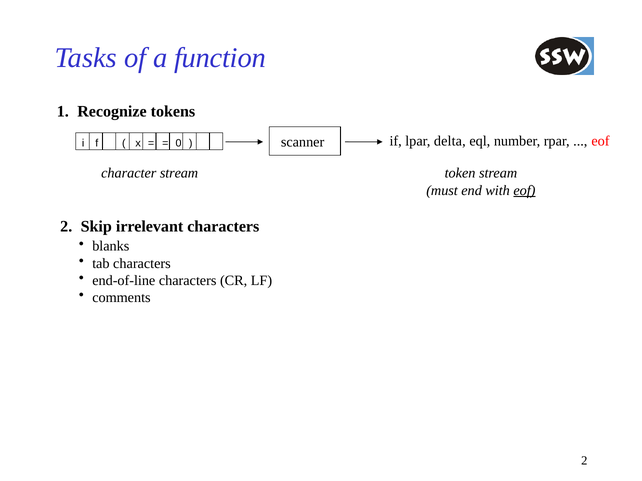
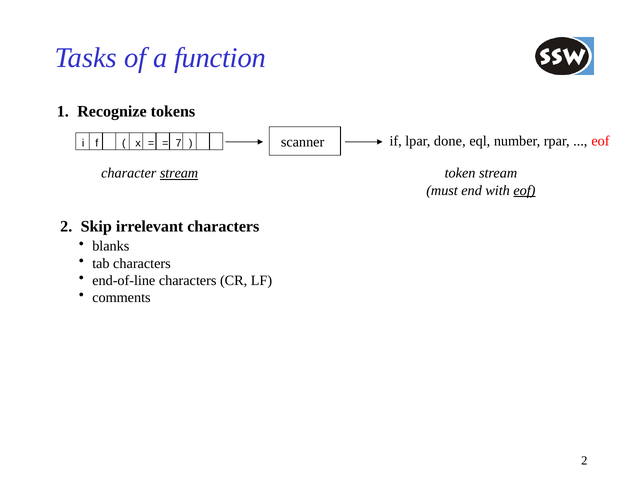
delta: delta -> done
0: 0 -> 7
stream at (179, 173) underline: none -> present
